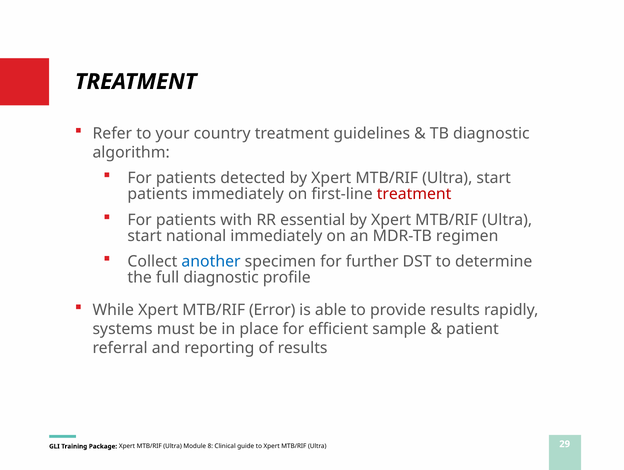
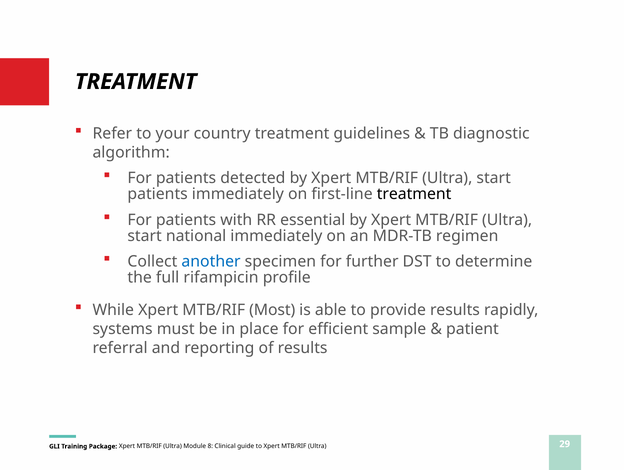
treatment at (414, 194) colour: red -> black
full diagnostic: diagnostic -> rifampicin
Error: Error -> Most
